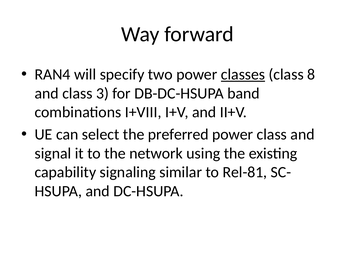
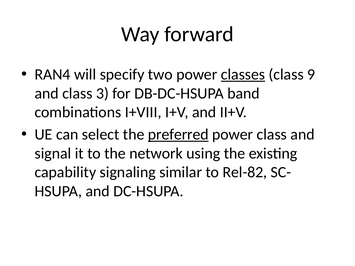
8: 8 -> 9
preferred underline: none -> present
Rel-81: Rel-81 -> Rel-82
